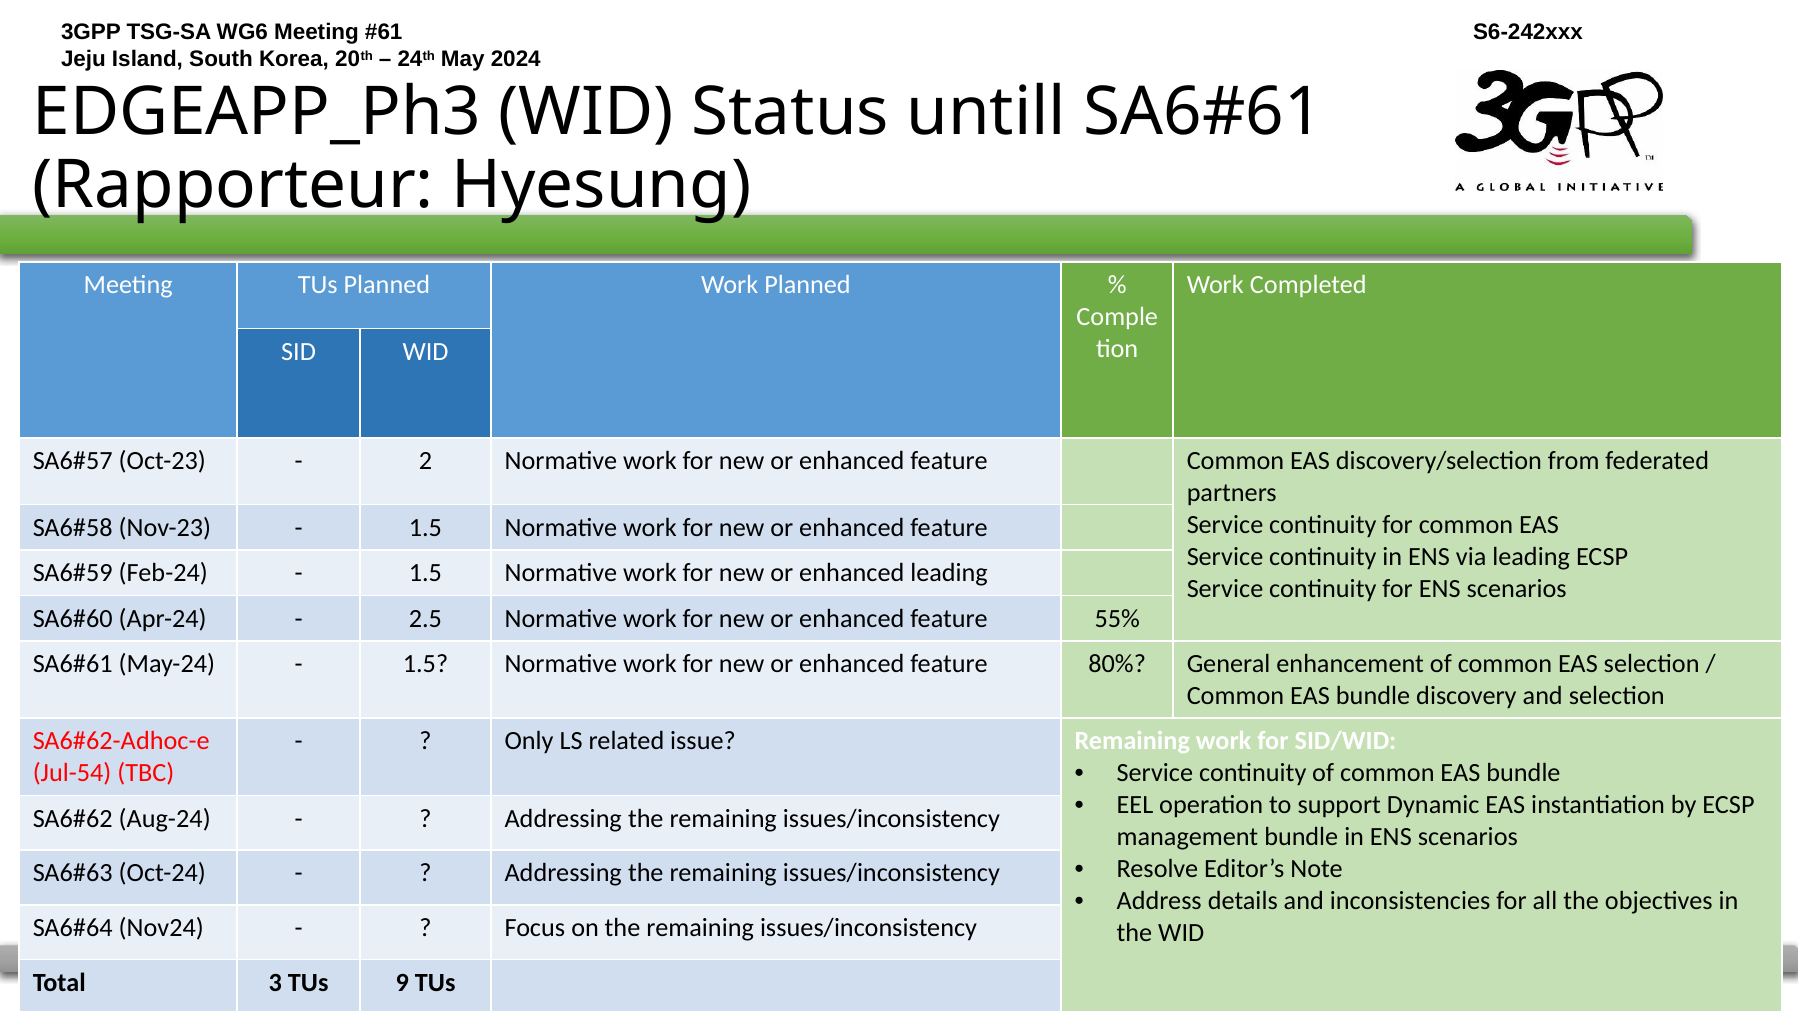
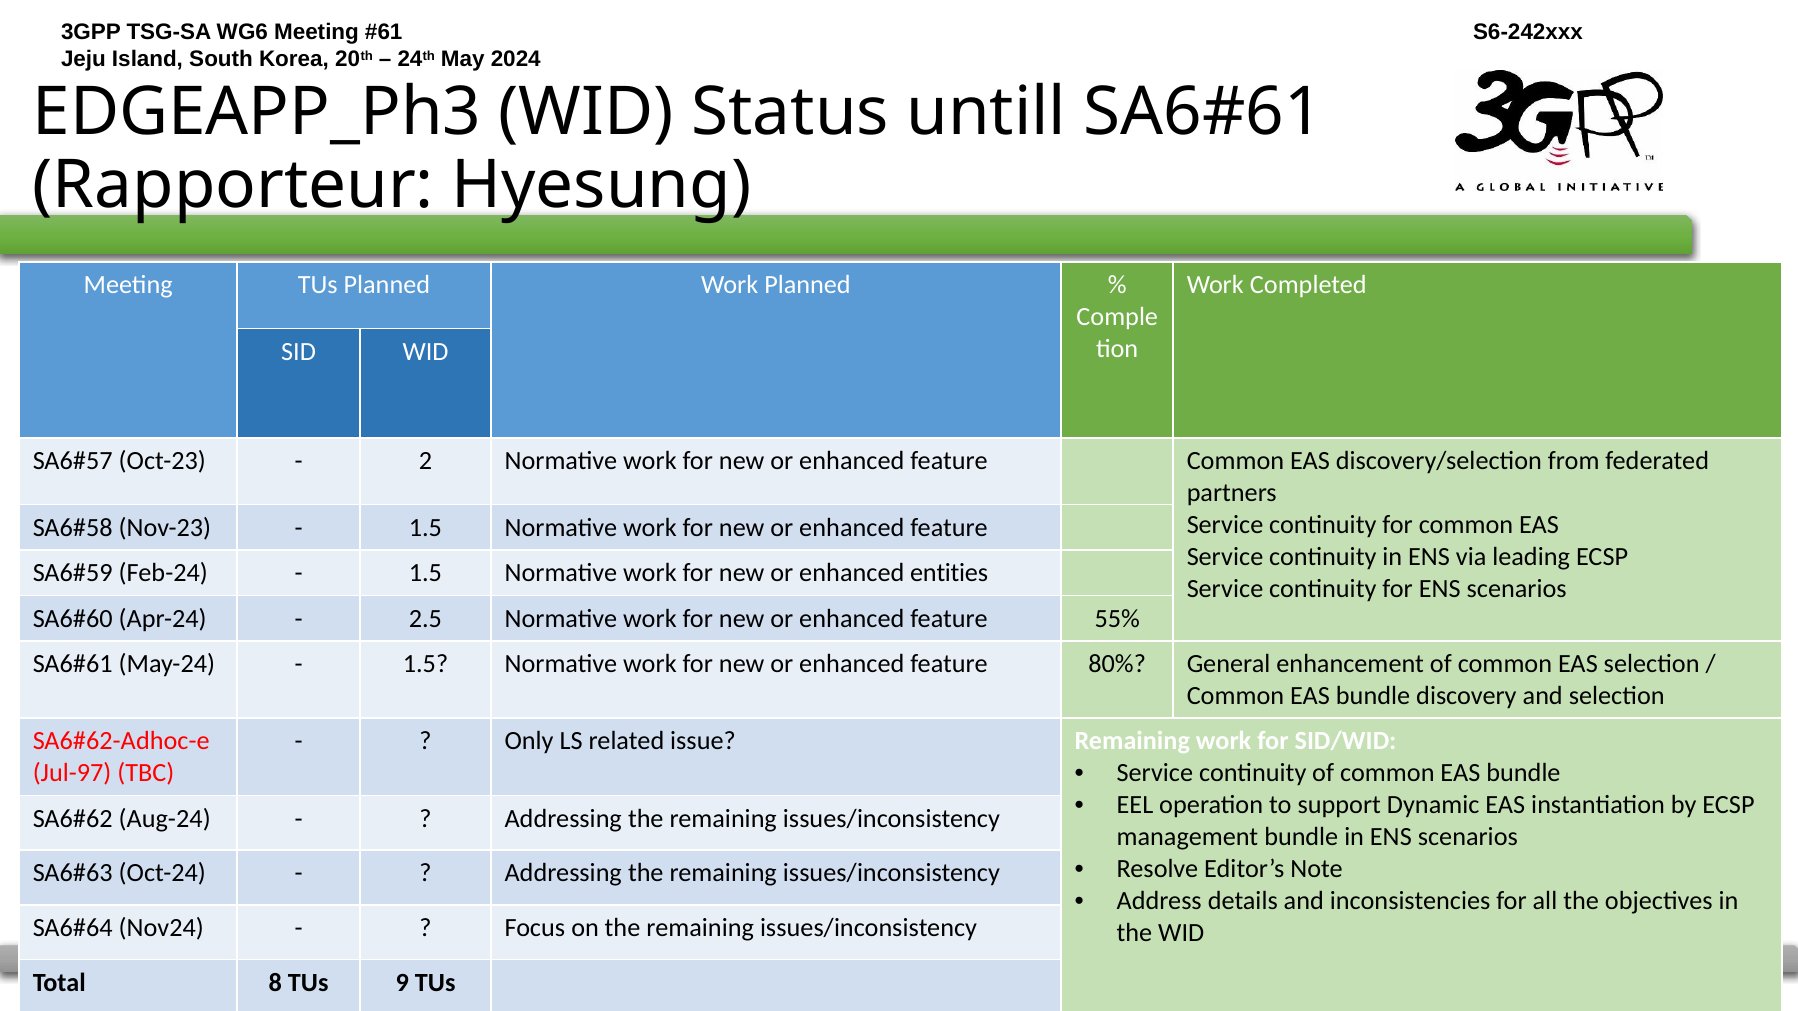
enhanced leading: leading -> entities
Jul-54: Jul-54 -> Jul-97
3: 3 -> 8
